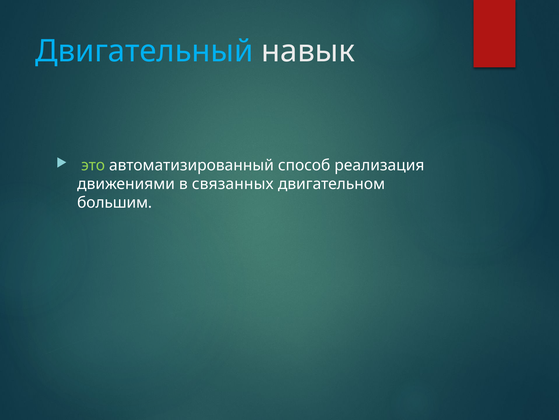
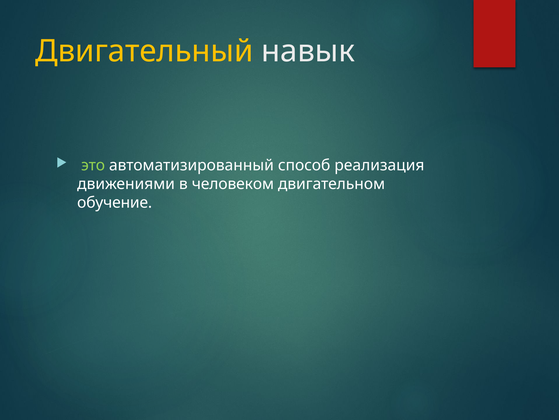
Двигательный colour: light blue -> yellow
связанных: связанных -> человеком
большим: большим -> обучение
